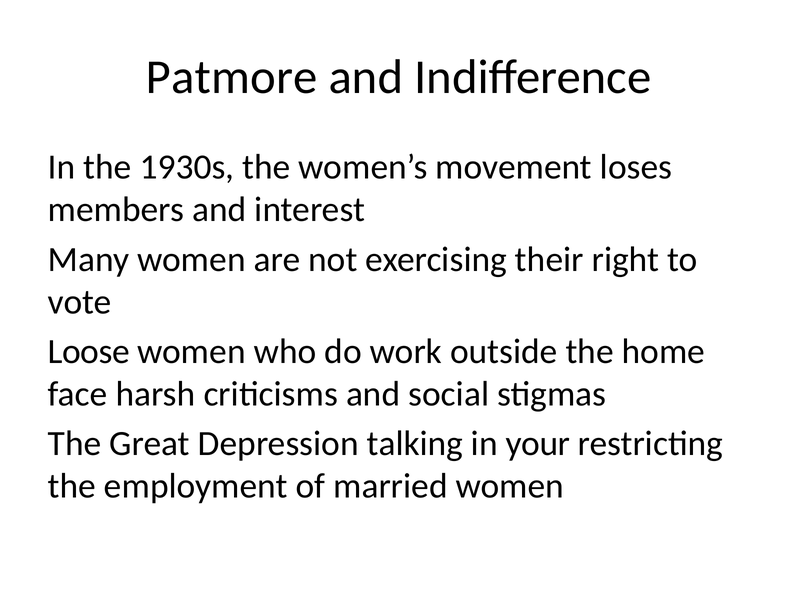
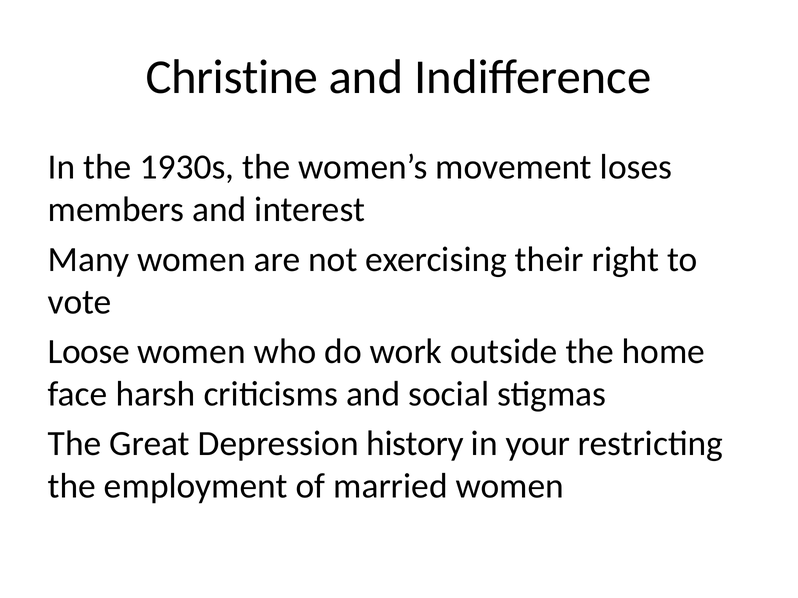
Patmore: Patmore -> Christine
talking: talking -> history
